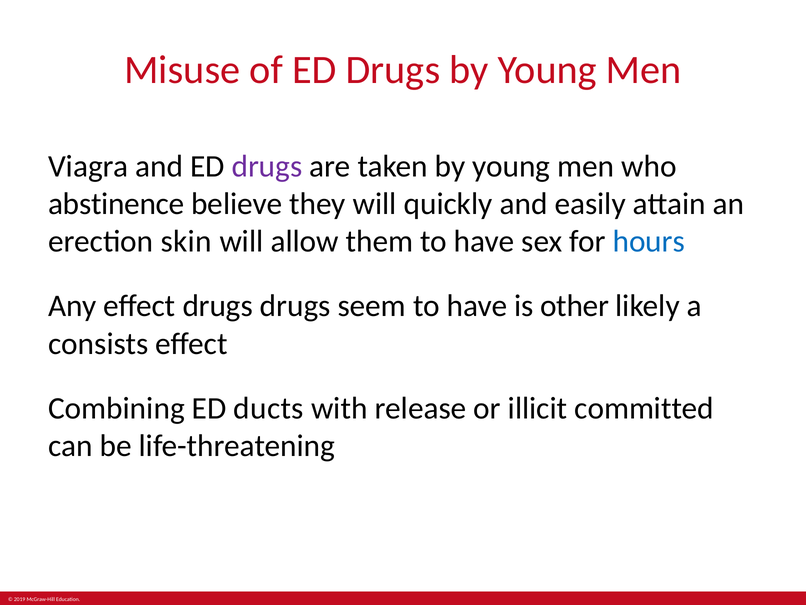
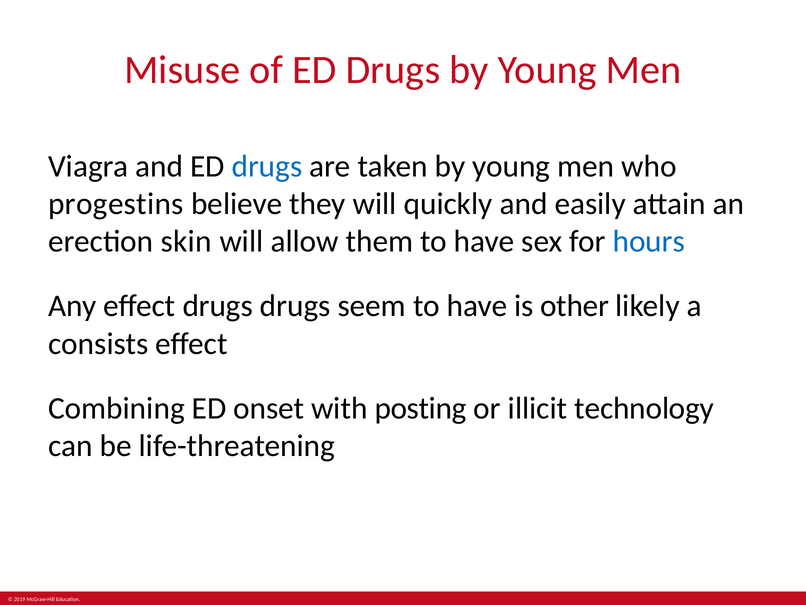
drugs at (267, 166) colour: purple -> blue
abstinence: abstinence -> progestins
ducts: ducts -> onset
release: release -> posting
committed: committed -> technology
